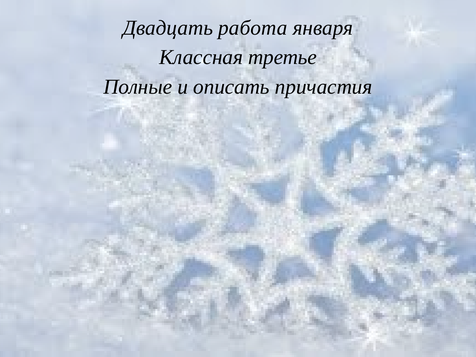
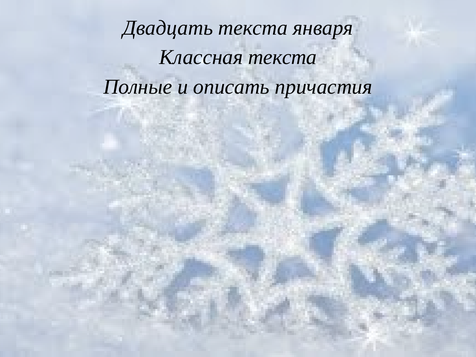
Двадцать работа: работа -> текста
Классная третье: третье -> текста
